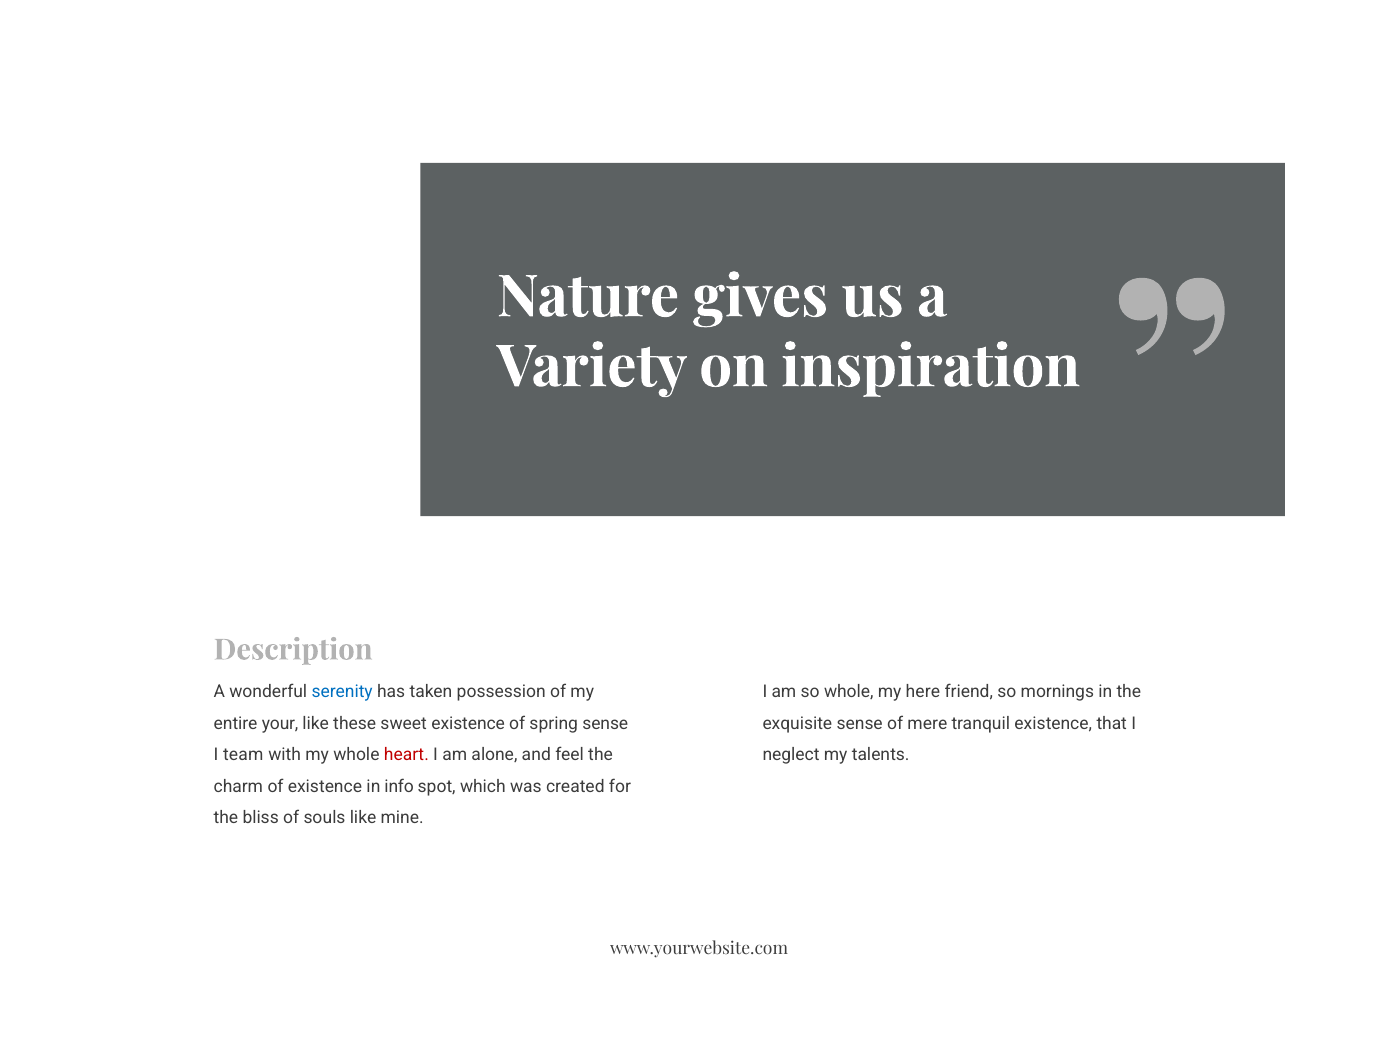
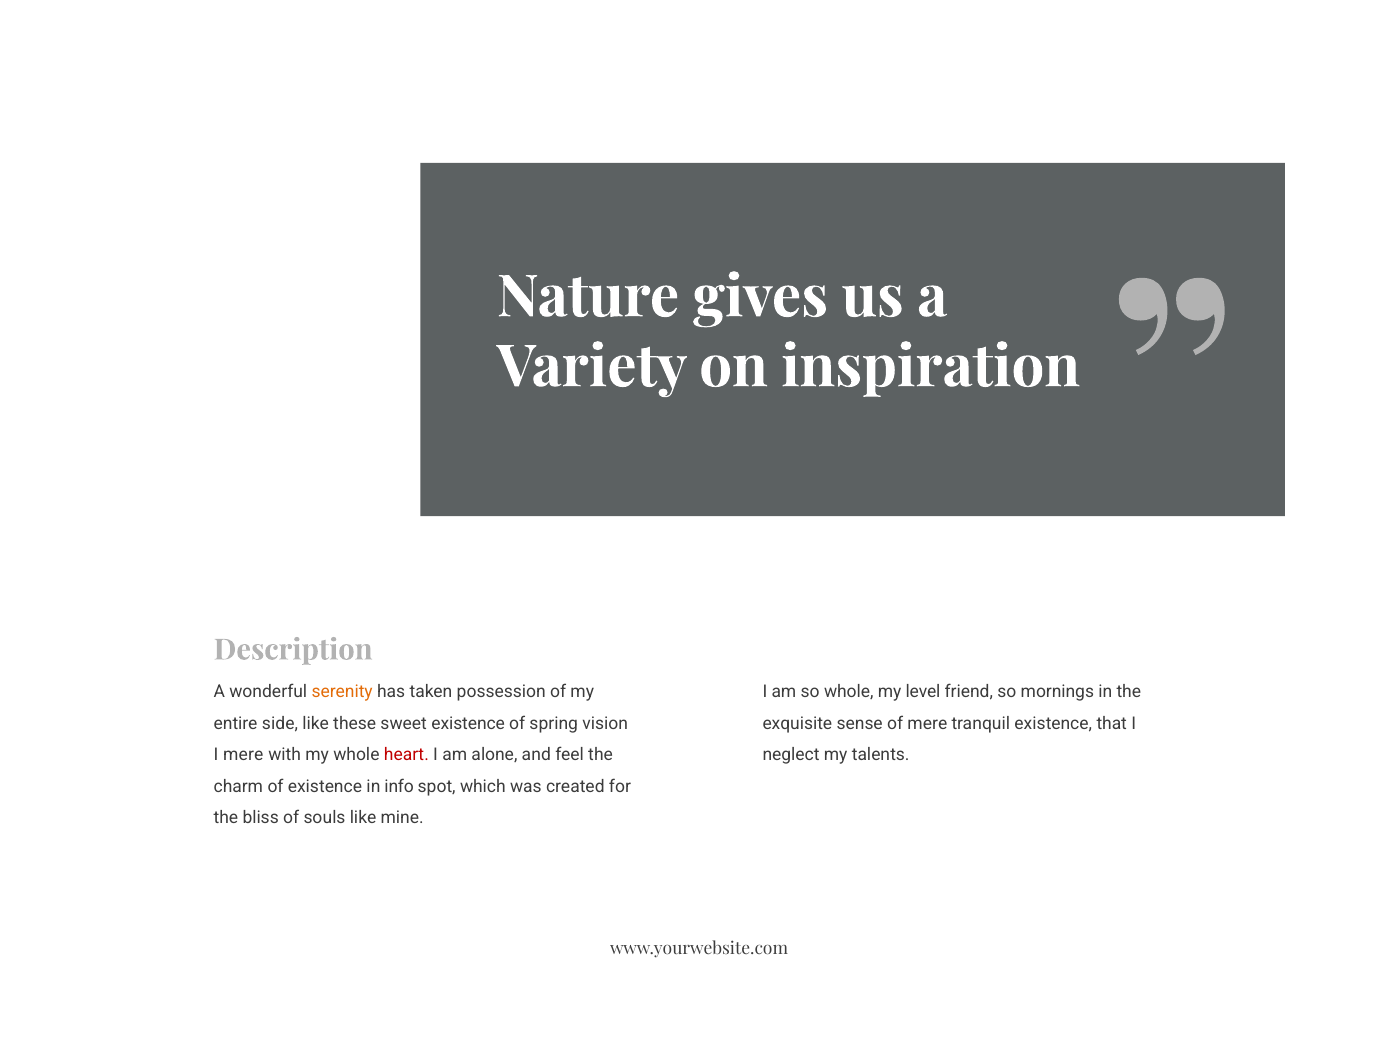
serenity colour: blue -> orange
here: here -> level
your: your -> side
spring sense: sense -> vision
I team: team -> mere
